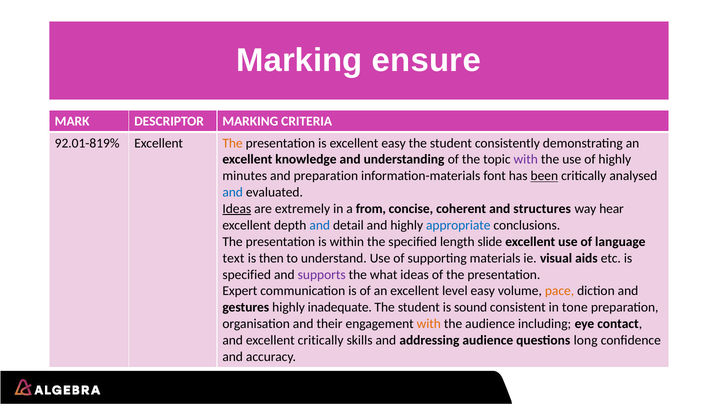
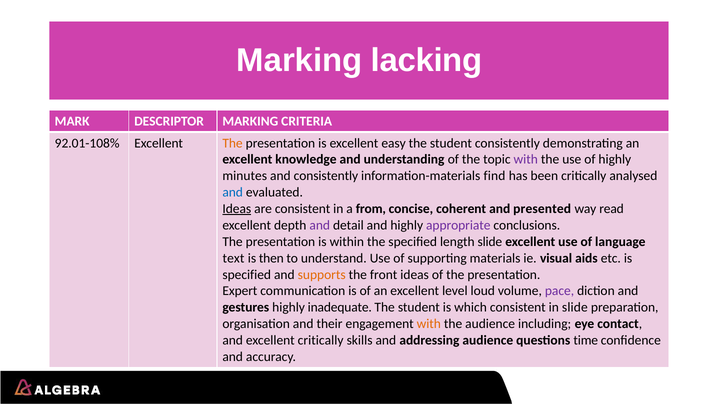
ensure: ensure -> lacking
92.01-819%: 92.01-819% -> 92.01-108%
and preparation: preparation -> consistently
font: font -> find
been underline: present -> none
are extremely: extremely -> consistent
structures: structures -> presented
hear: hear -> read
and at (320, 225) colour: blue -> purple
appropriate colour: blue -> purple
supports colour: purple -> orange
what: what -> front
level easy: easy -> loud
pace colour: orange -> purple
sound: sound -> which
in tone: tone -> slide
long: long -> time
